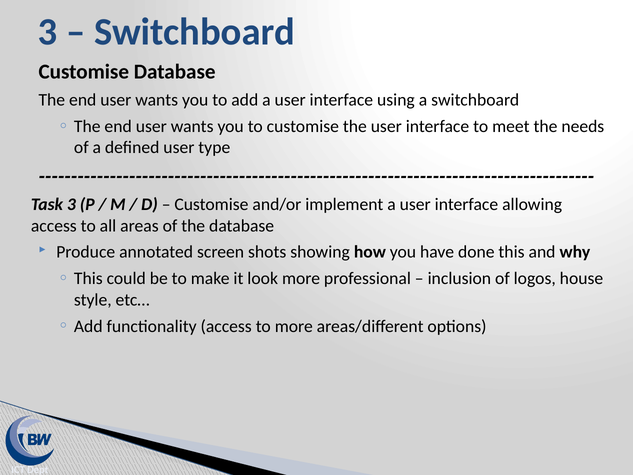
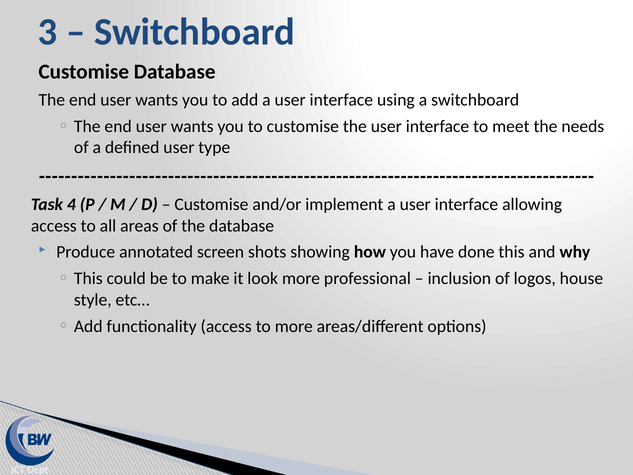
Task 3: 3 -> 4
